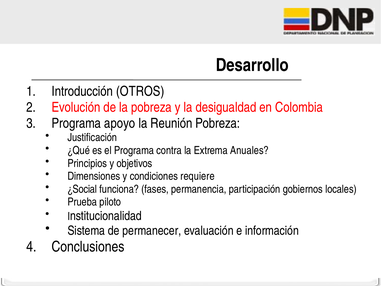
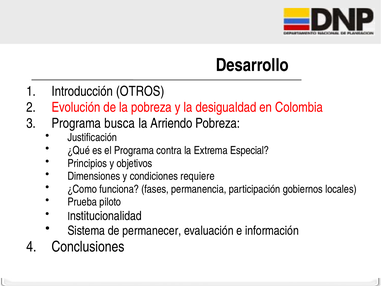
apoyo: apoyo -> busca
Reunión: Reunión -> Arriendo
Anuales: Anuales -> Especial
¿Social: ¿Social -> ¿Como
